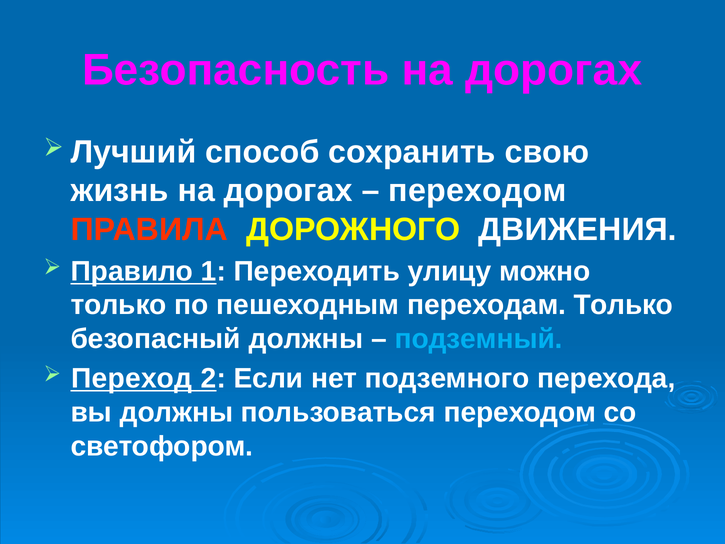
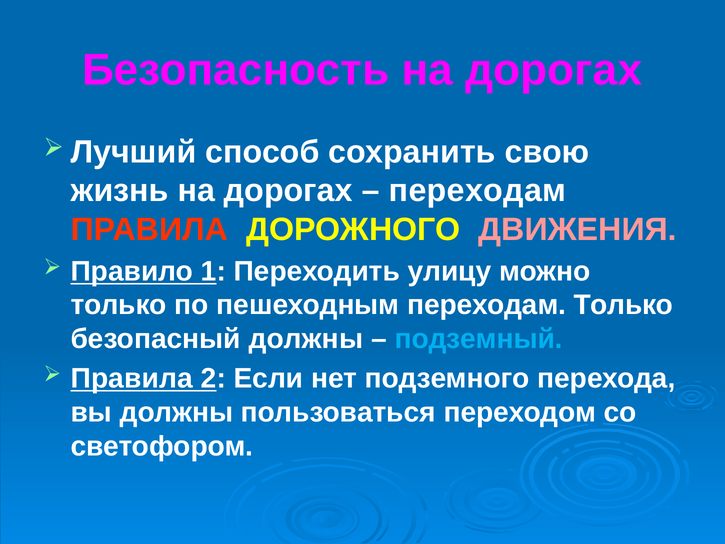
переходом at (478, 191): переходом -> переходам
ДВИЖЕНИЯ colour: white -> pink
Переход at (132, 378): Переход -> Правила
